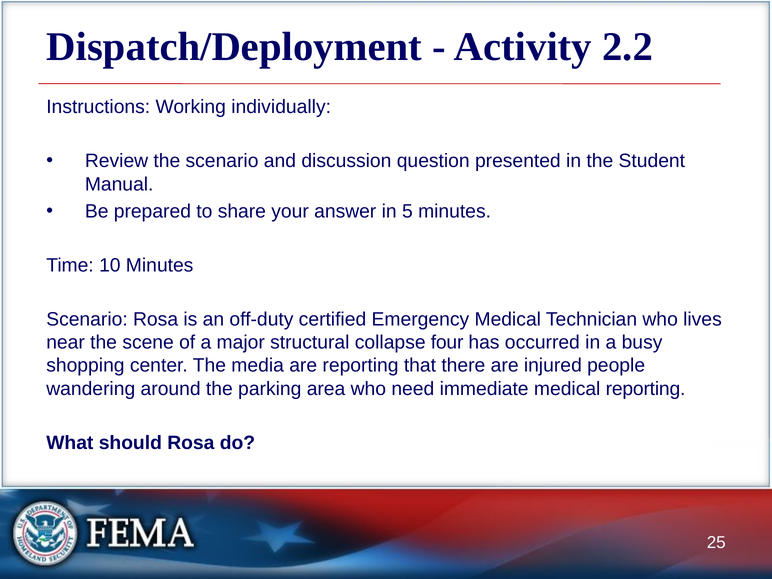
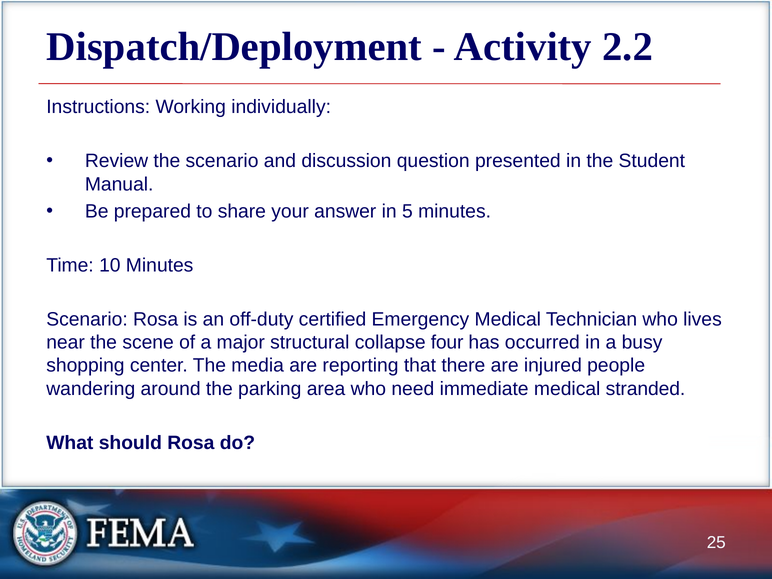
medical reporting: reporting -> stranded
